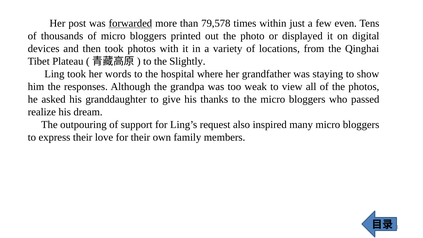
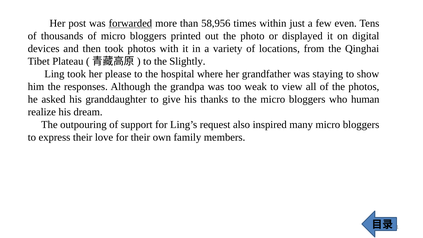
79,578: 79,578 -> 58,956
words: words -> please
passed: passed -> human
